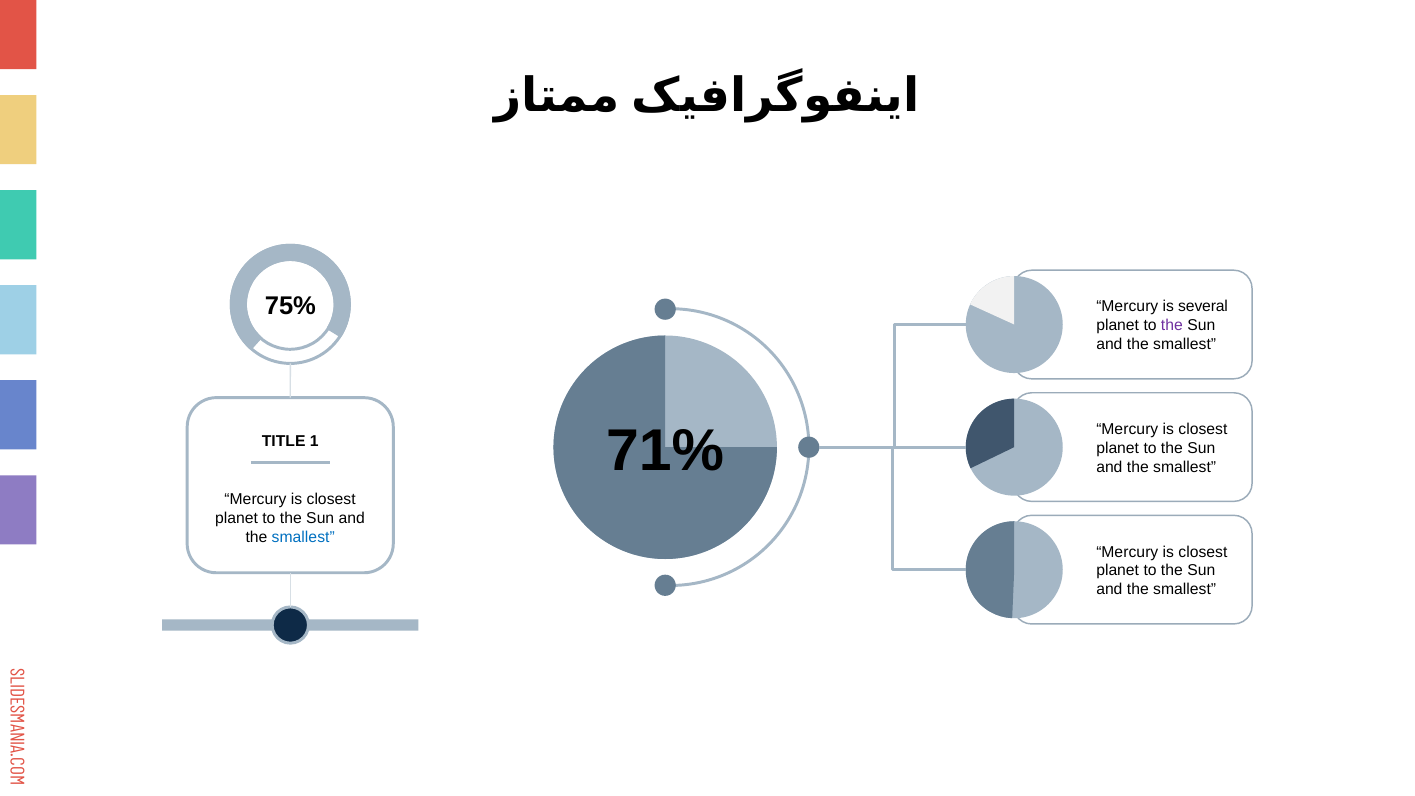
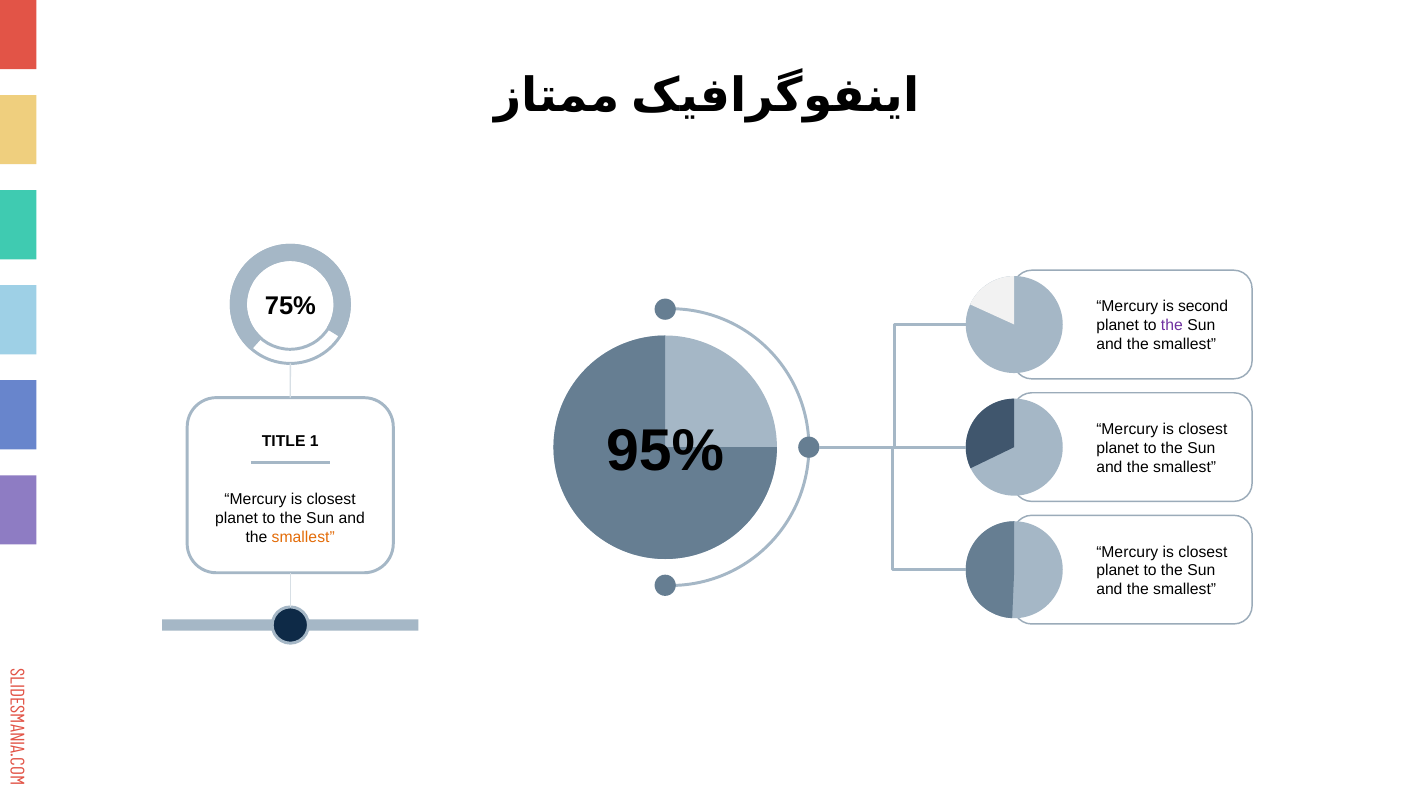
several: several -> second
71%: 71% -> 95%
smallest at (303, 537) colour: blue -> orange
